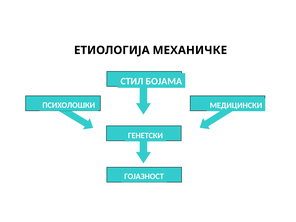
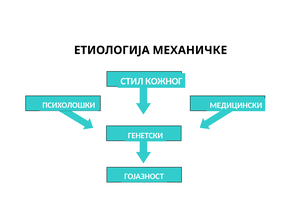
БОЈАМА: БОЈАМА -> КОЖНОГ
